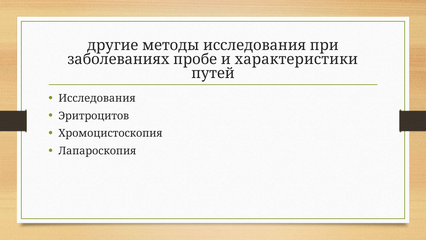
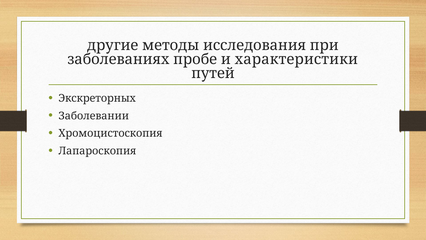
Исследования at (97, 98): Исследования -> Экскреторных
Эритроцитов: Эритроцитов -> Заболевании
